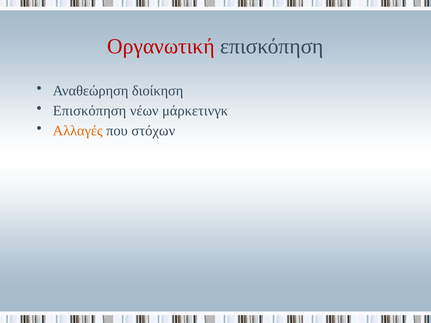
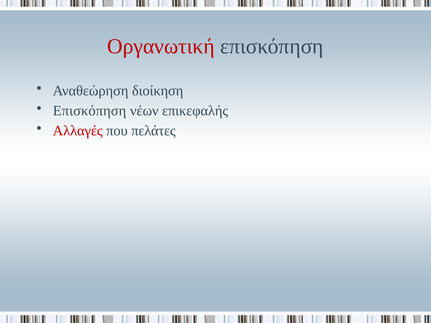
μάρκετινγκ: μάρκετινγκ -> επικεφαλής
Αλλαγές colour: orange -> red
στόχων: στόχων -> πελάτες
